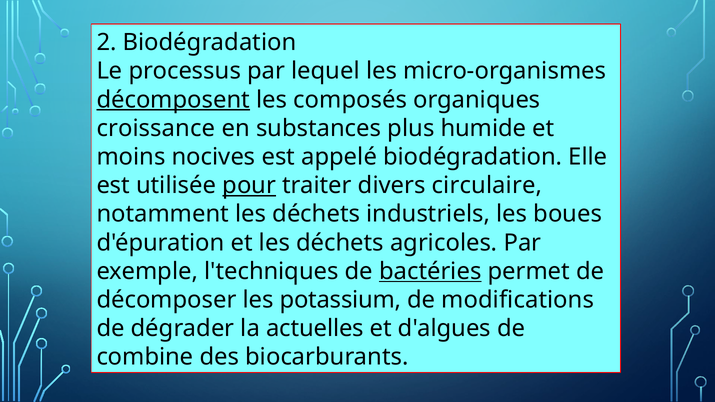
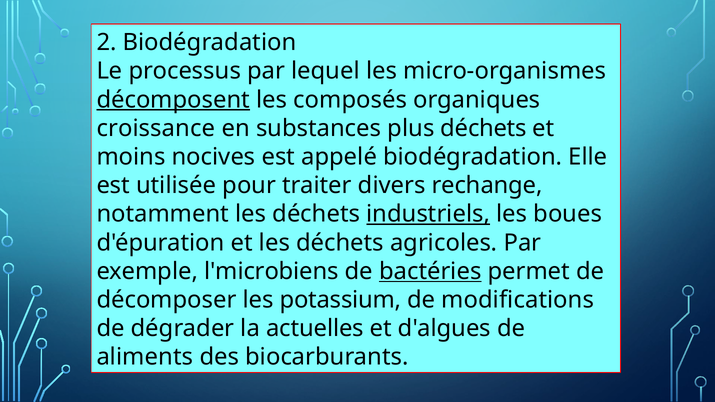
plus humide: humide -> déchets
pour underline: present -> none
circulaire: circulaire -> rechange
industriels underline: none -> present
l'techniques: l'techniques -> l'microbiens
combine: combine -> aliments
